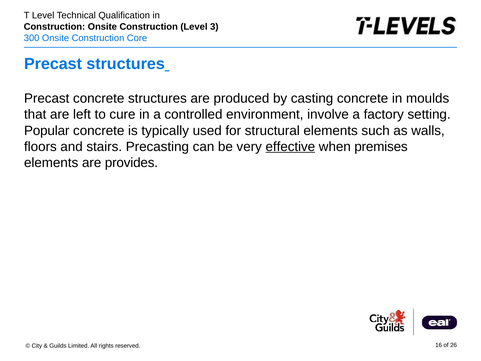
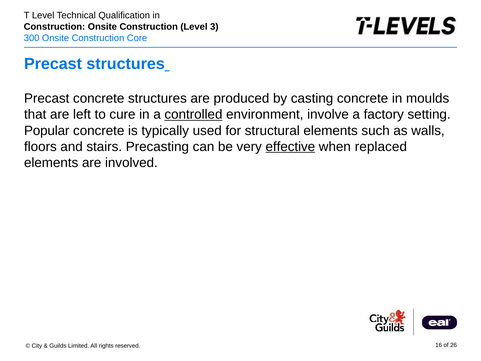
controlled underline: none -> present
premises: premises -> replaced
provides: provides -> involved
